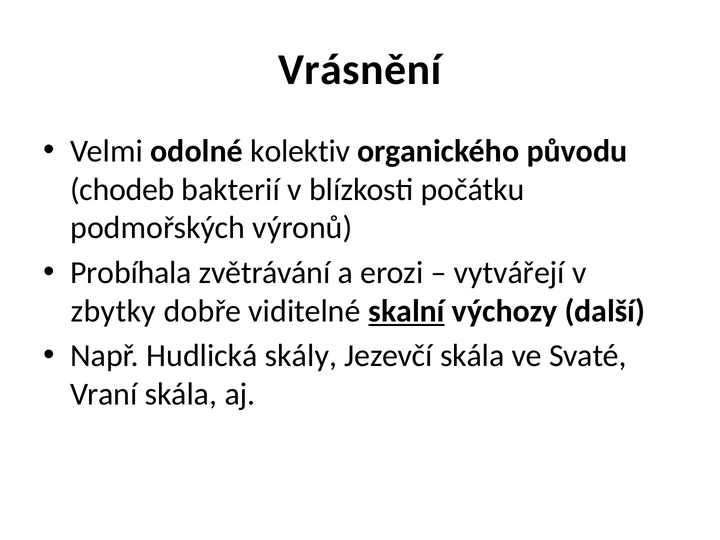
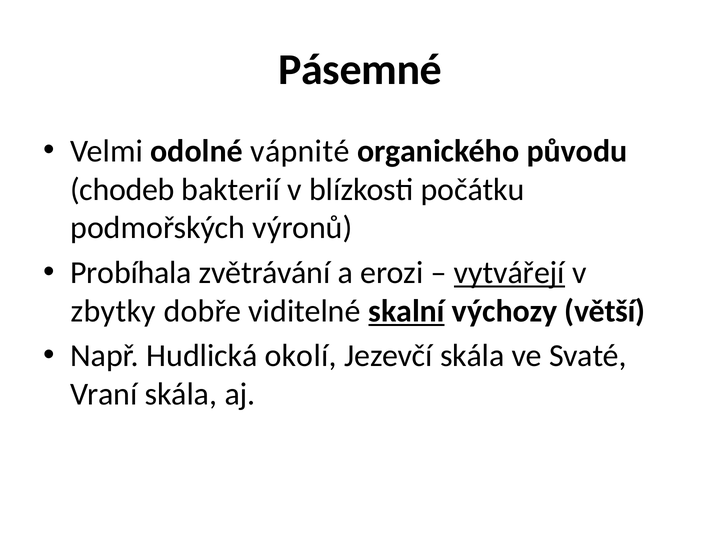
Vrásnění: Vrásnění -> Pásemné
kolektiv: kolektiv -> vápnité
vytvářejí underline: none -> present
další: další -> větší
skály: skály -> okolí
